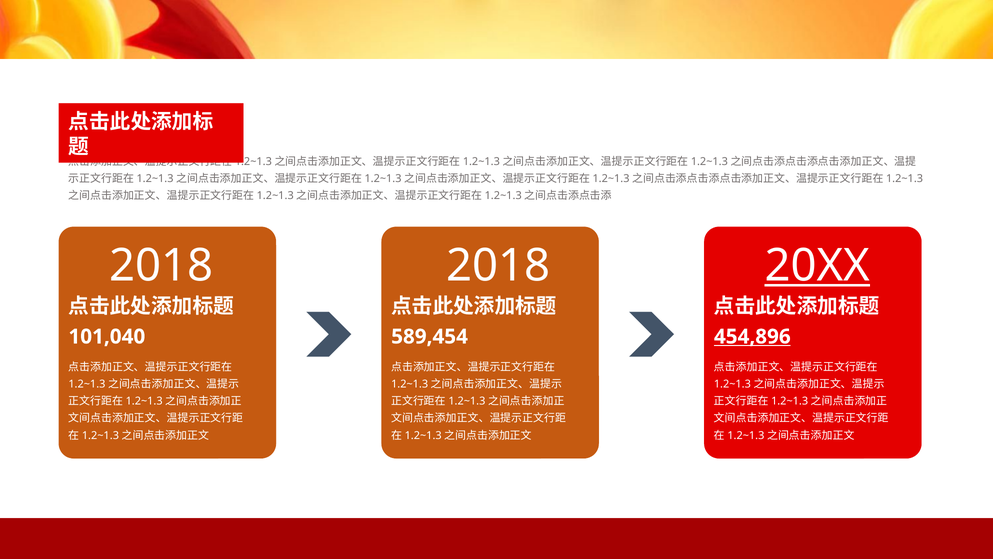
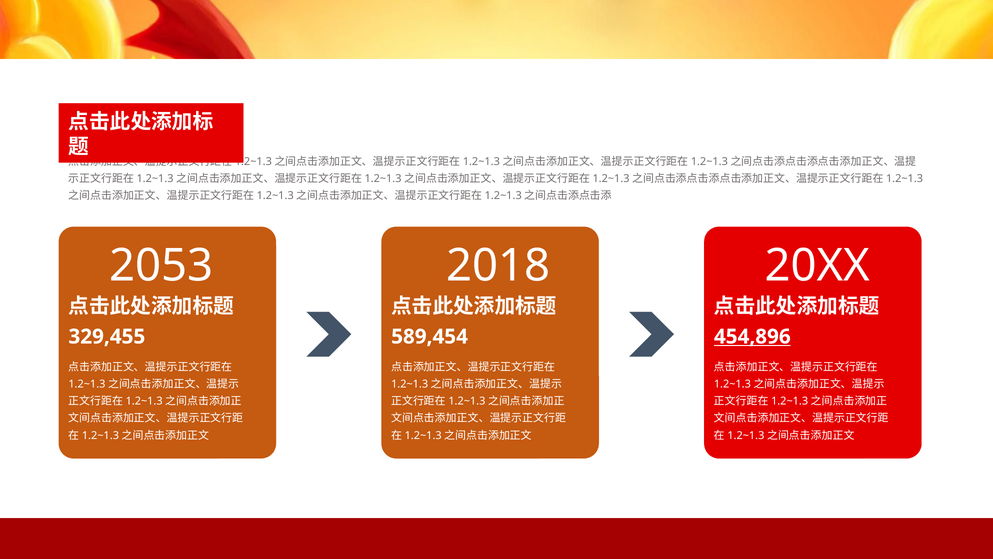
2018 at (161, 265): 2018 -> 2053
20XX underline: present -> none
101,040: 101,040 -> 329,455
